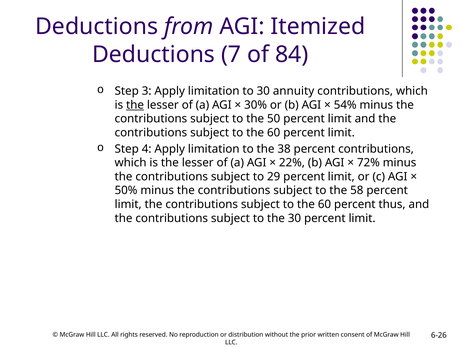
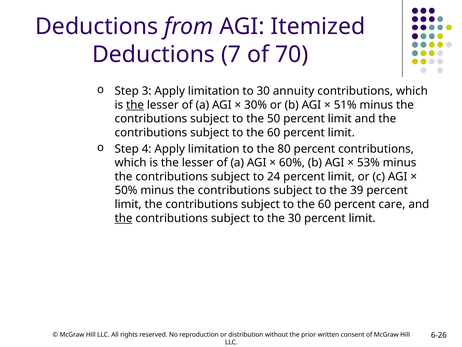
84: 84 -> 70
54%: 54% -> 51%
38: 38 -> 80
22%: 22% -> 60%
72%: 72% -> 53%
29: 29 -> 24
58: 58 -> 39
thus: thus -> care
the at (124, 218) underline: none -> present
